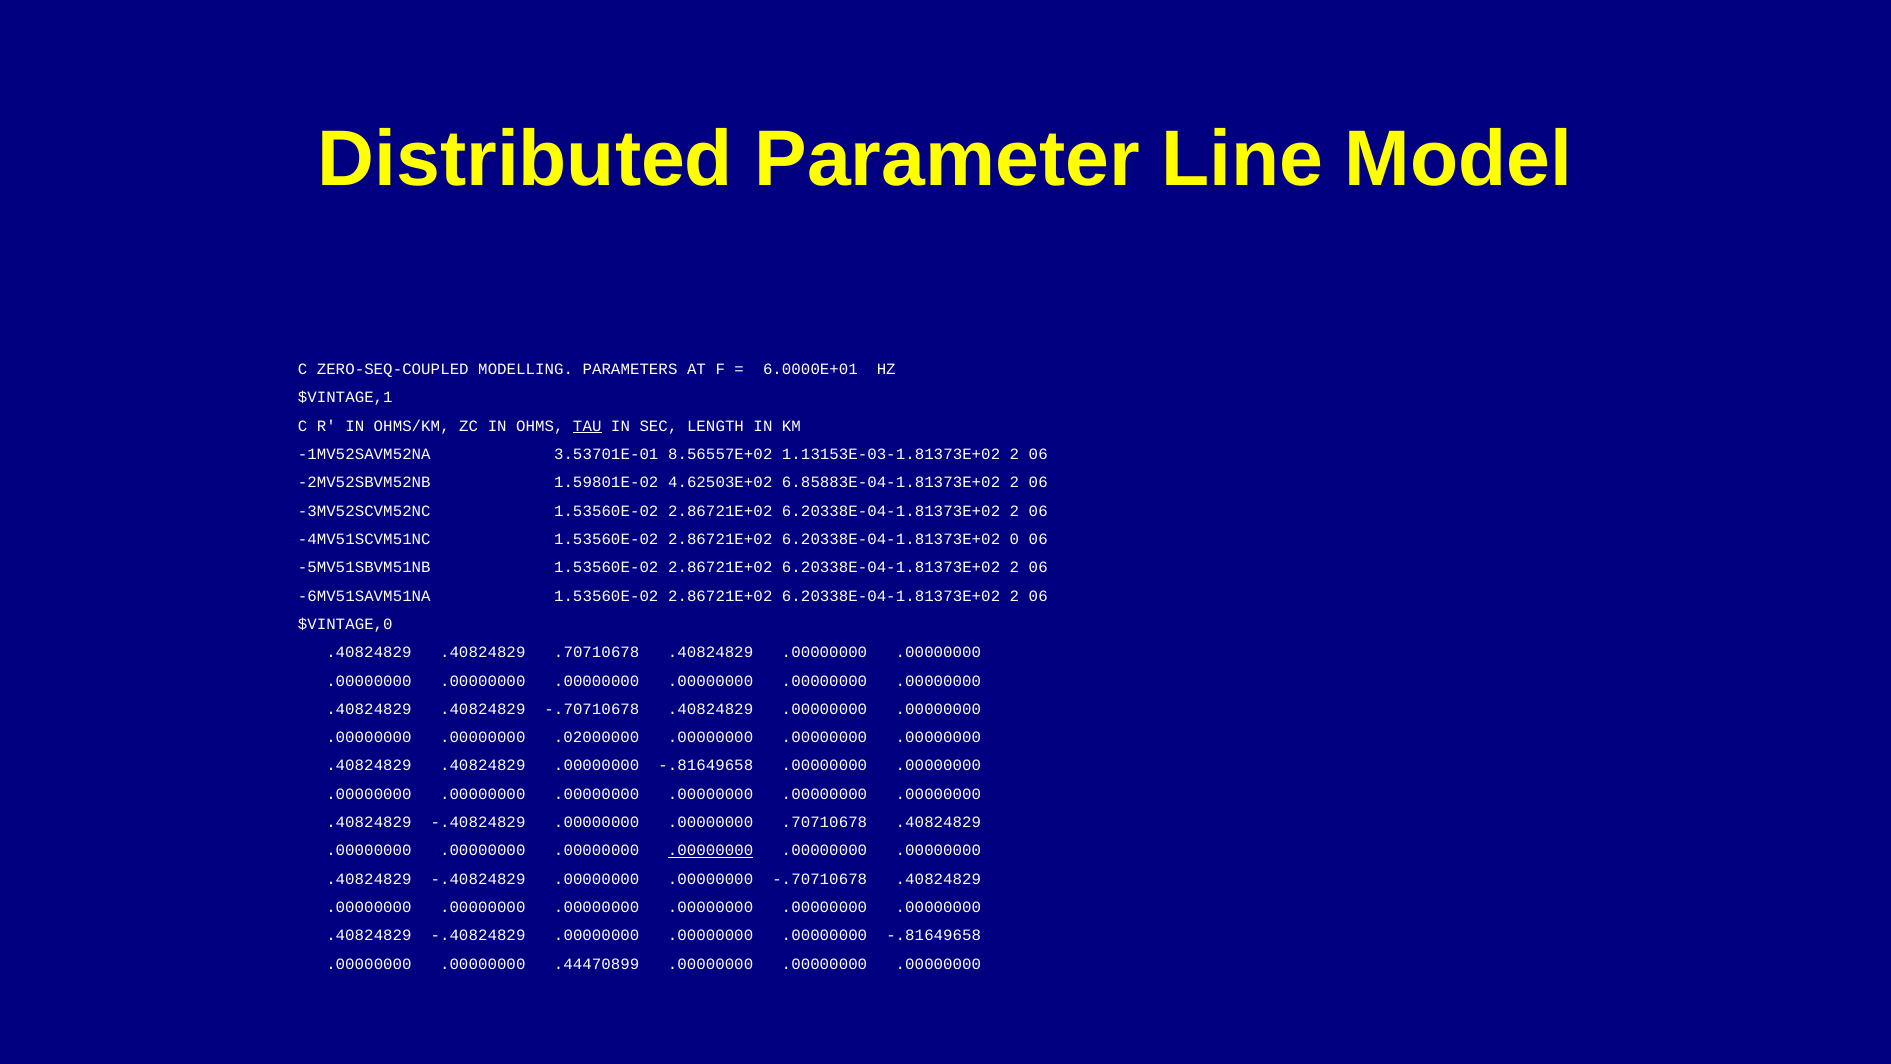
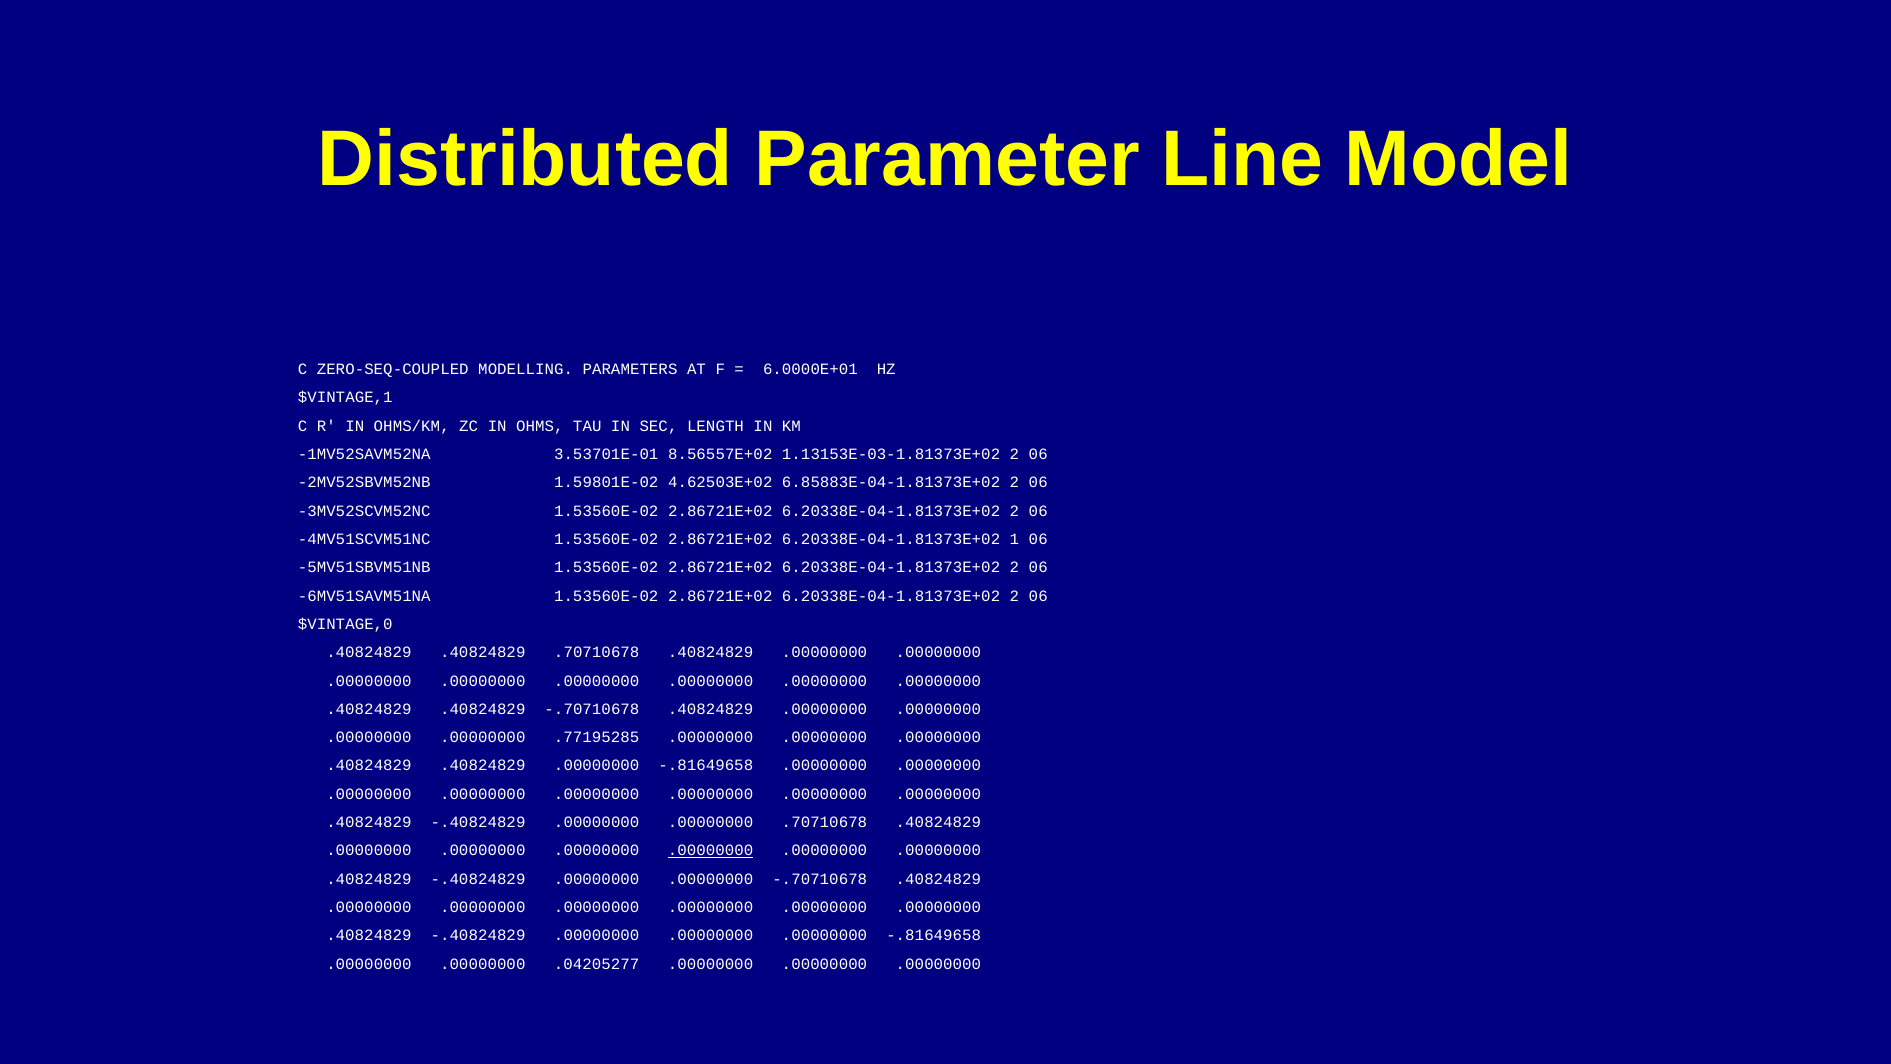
TAU underline: present -> none
0: 0 -> 1
.02000000: .02000000 -> .77195285
.44470899: .44470899 -> .04205277
